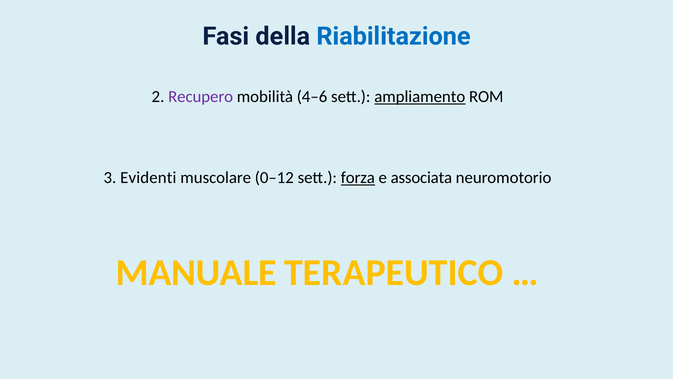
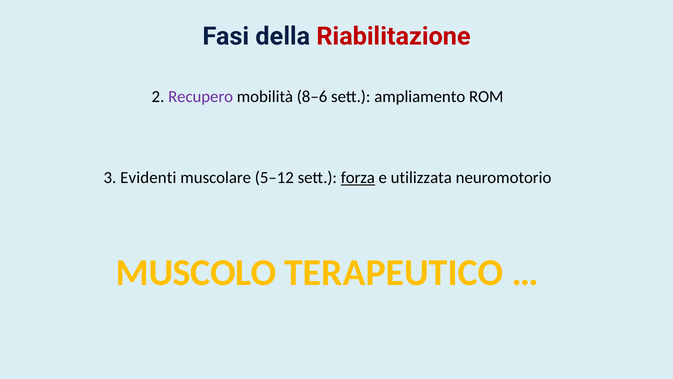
Riabilitazione colour: blue -> red
4–6: 4–6 -> 8–6
ampliamento underline: present -> none
0–12: 0–12 -> 5–12
associata: associata -> utilizzata
MANUALE: MANUALE -> MUSCOLO
